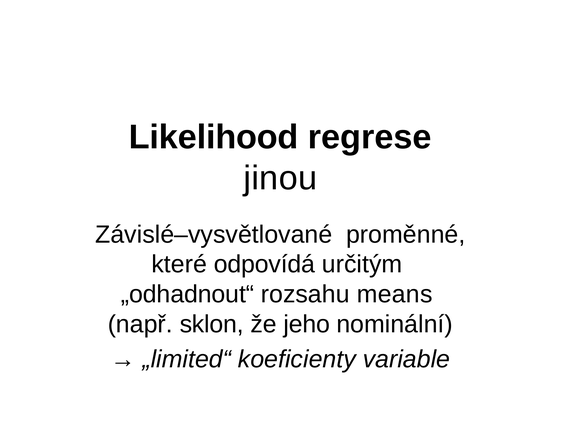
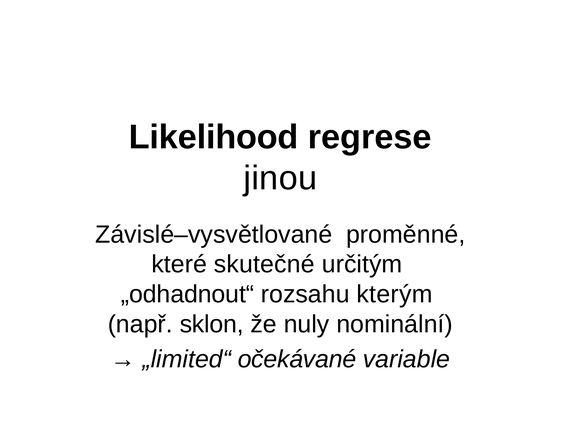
odpovídá: odpovídá -> skutečné
means: means -> kterým
jeho: jeho -> nuly
koeficienty: koeficienty -> očekávané
